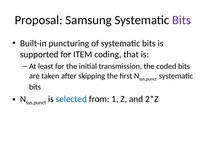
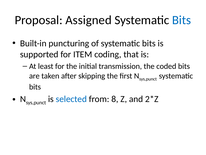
Samsung: Samsung -> Assigned
Bits at (182, 20) colour: purple -> blue
1: 1 -> 8
